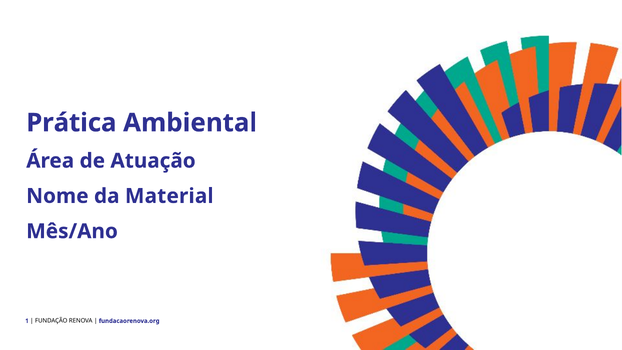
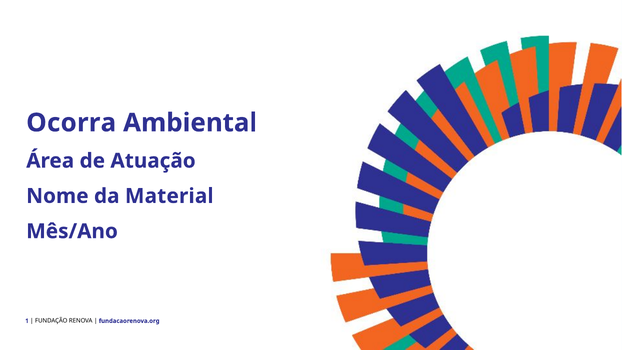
Prática: Prática -> Ocorra
